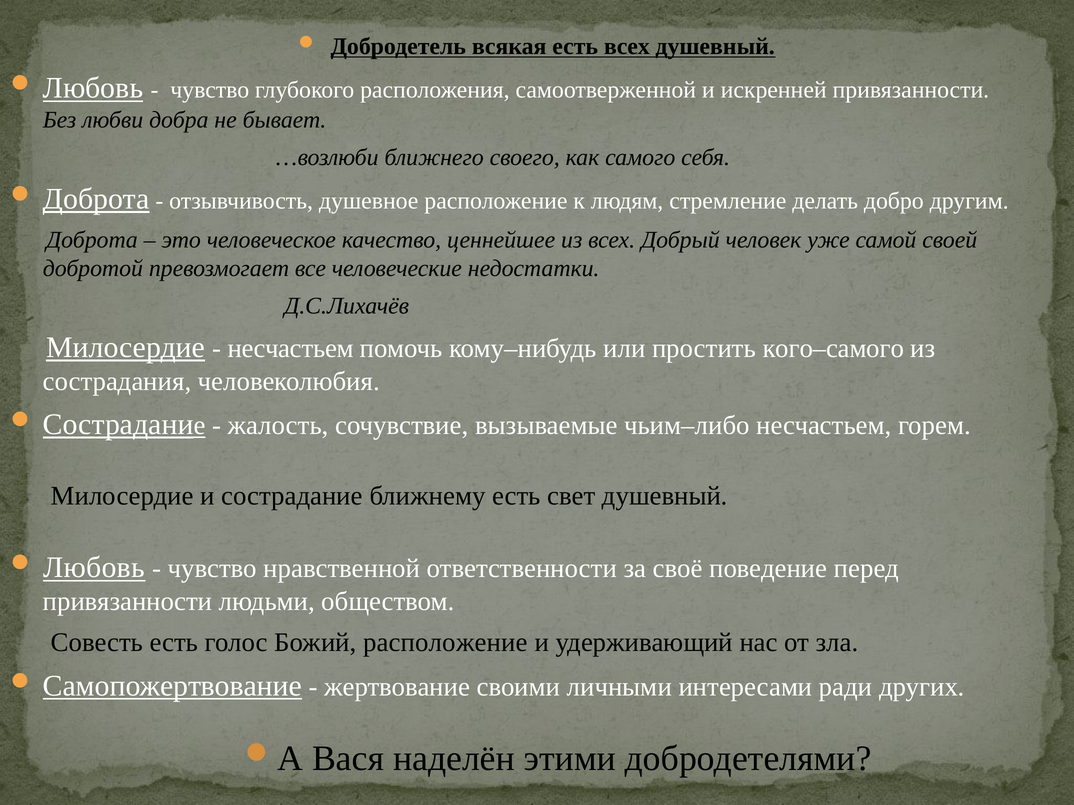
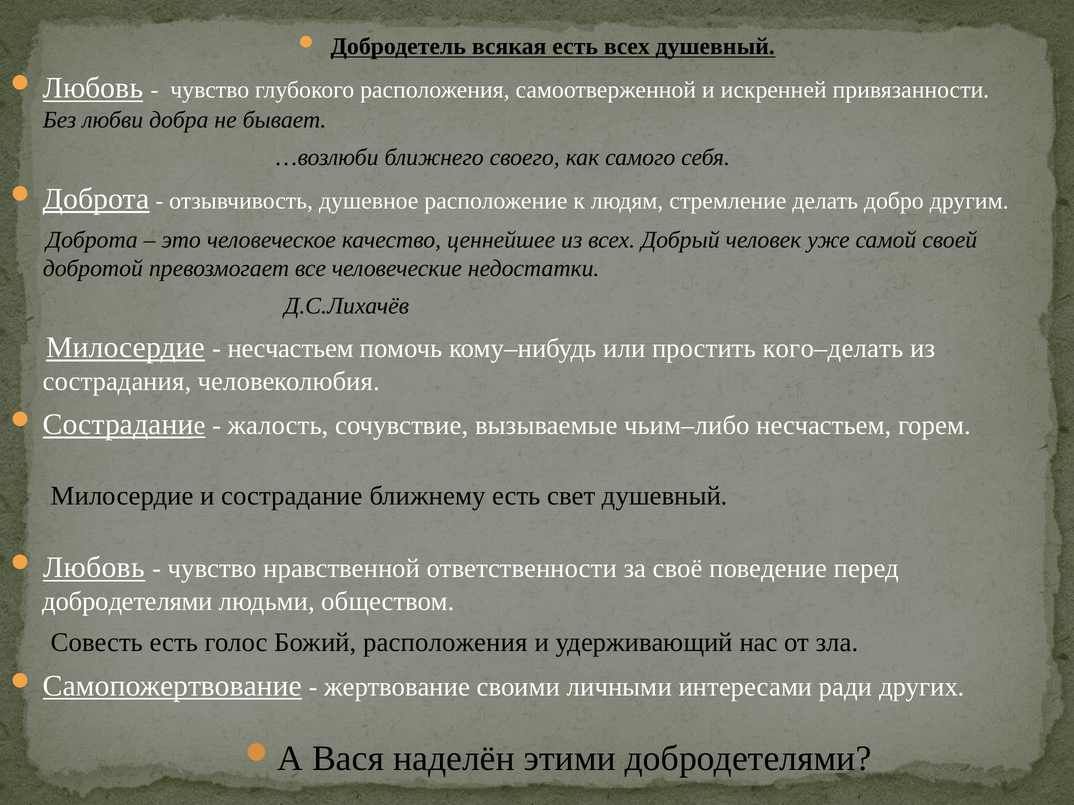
кого–самого: кого–самого -> кого–делать
привязанности at (127, 602): привязанности -> добродетелями
Божий расположение: расположение -> расположения
